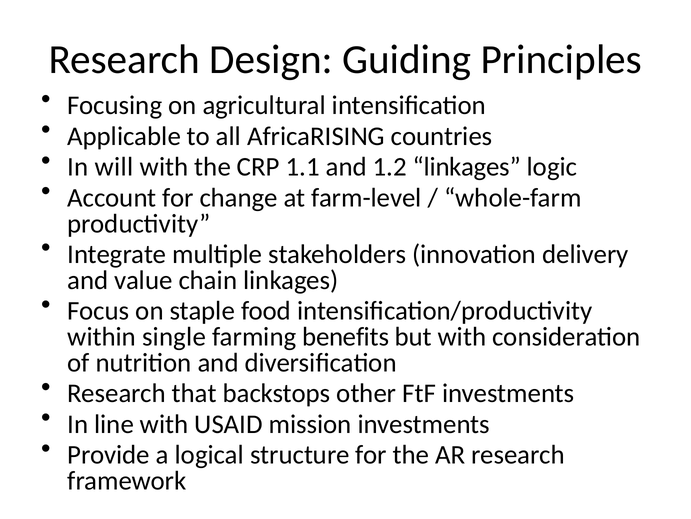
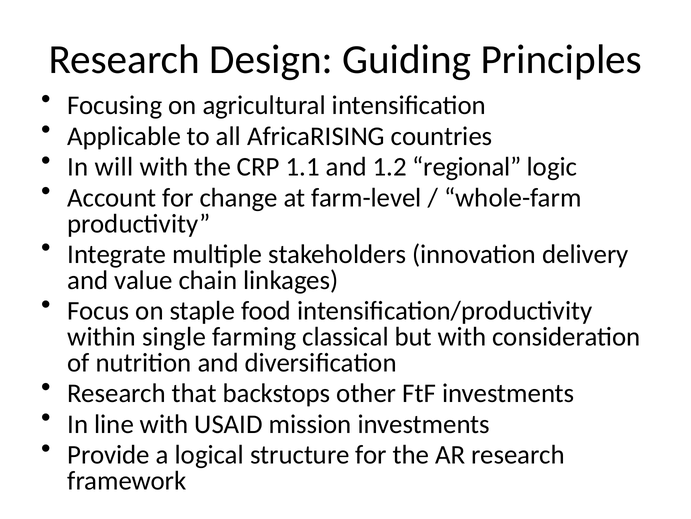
1.2 linkages: linkages -> regional
benefits: benefits -> classical
